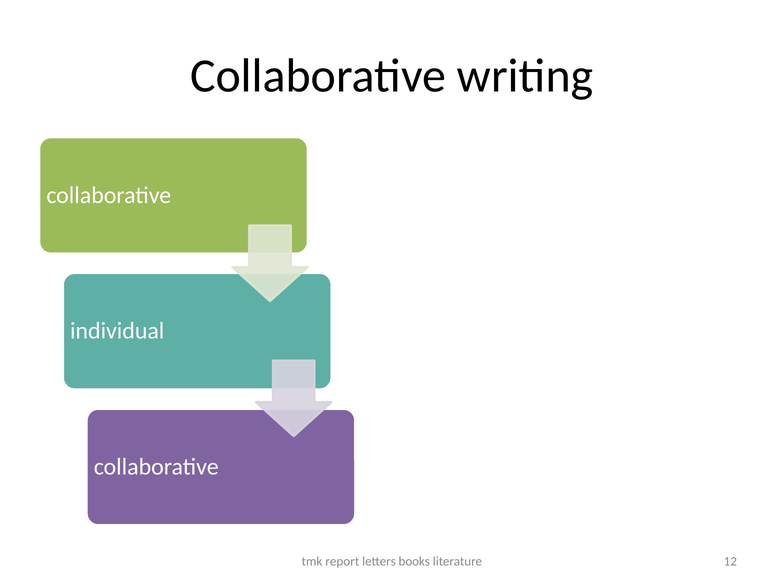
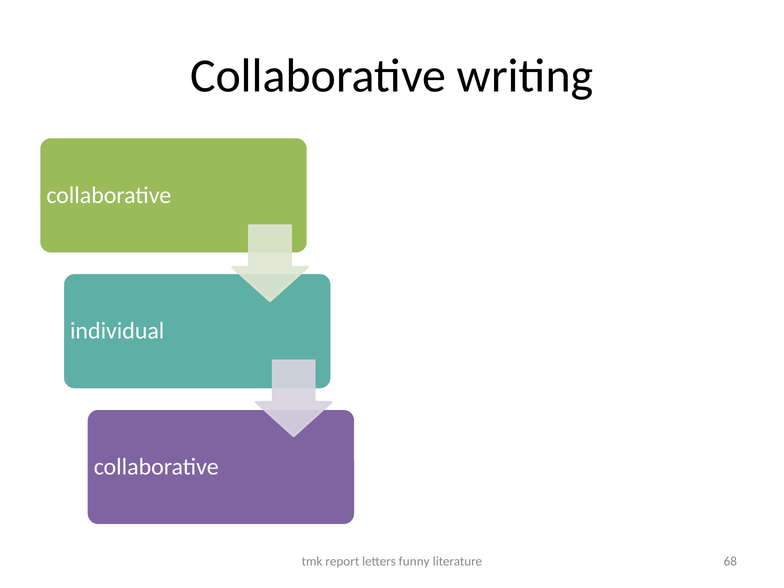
books: books -> funny
12: 12 -> 68
